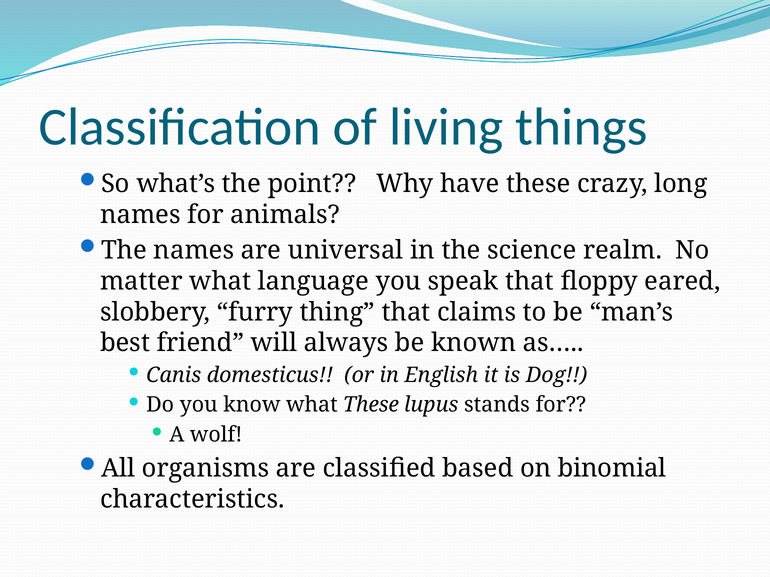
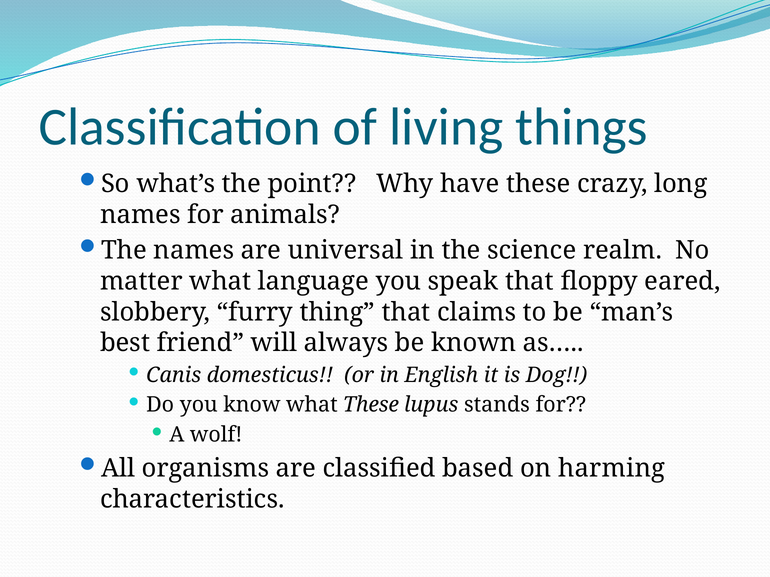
binomial: binomial -> harming
